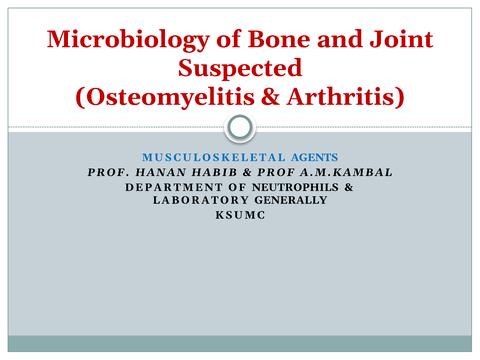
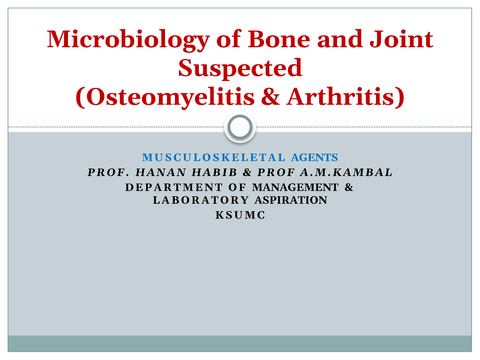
NEUTROPHILS: NEUTROPHILS -> MANAGEMENT
GENERALLY: GENERALLY -> ASPIRATION
